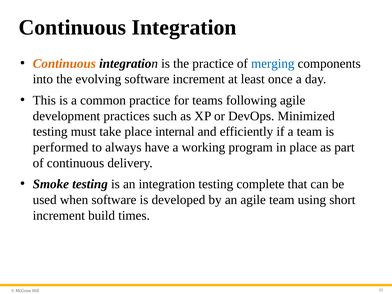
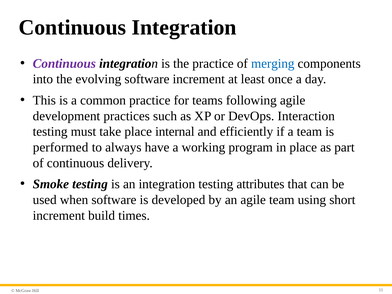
Continuous at (64, 63) colour: orange -> purple
Minimized: Minimized -> Interaction
complete: complete -> attributes
